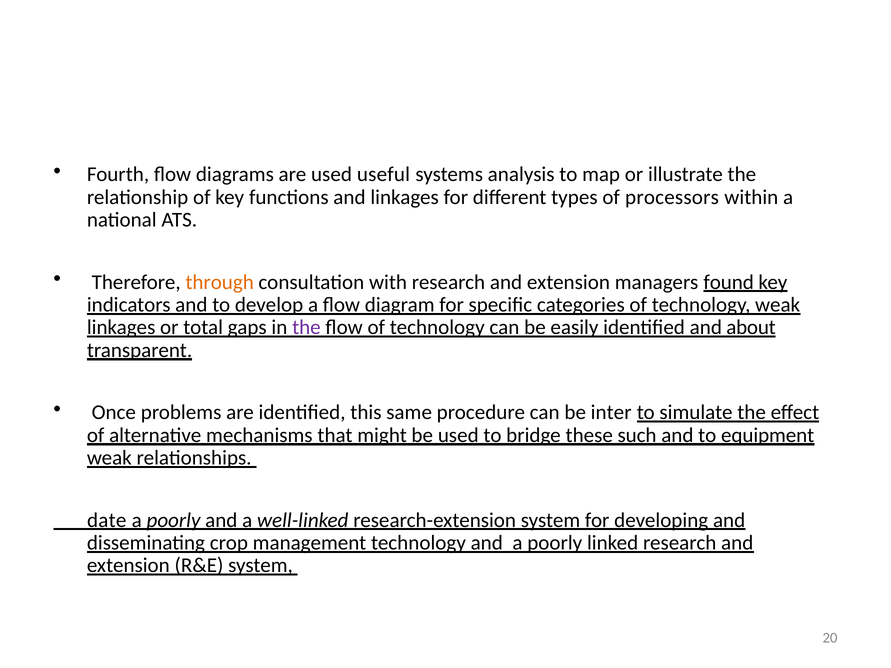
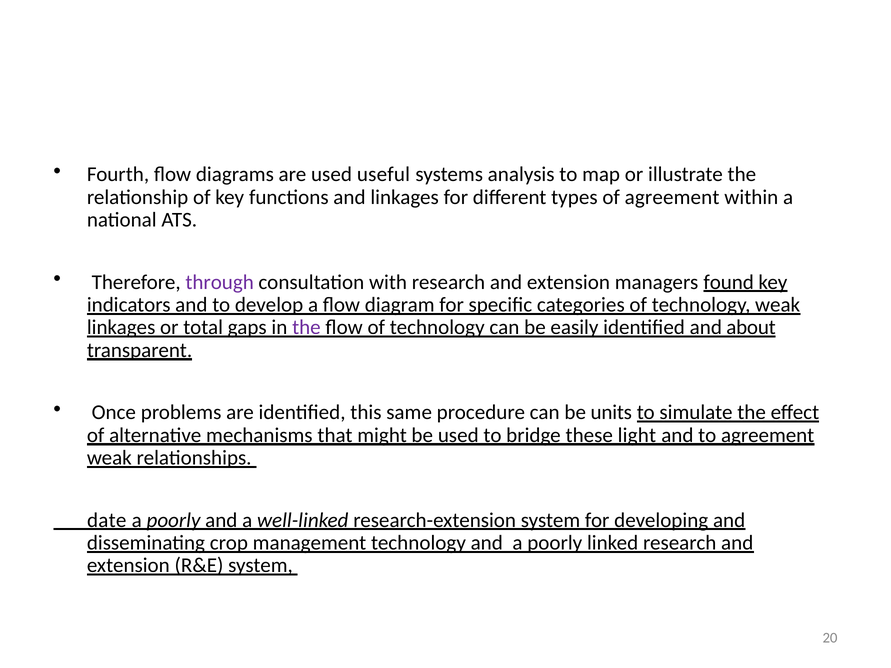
of processors: processors -> agreement
through colour: orange -> purple
inter: inter -> units
such: such -> light
to equipment: equipment -> agreement
